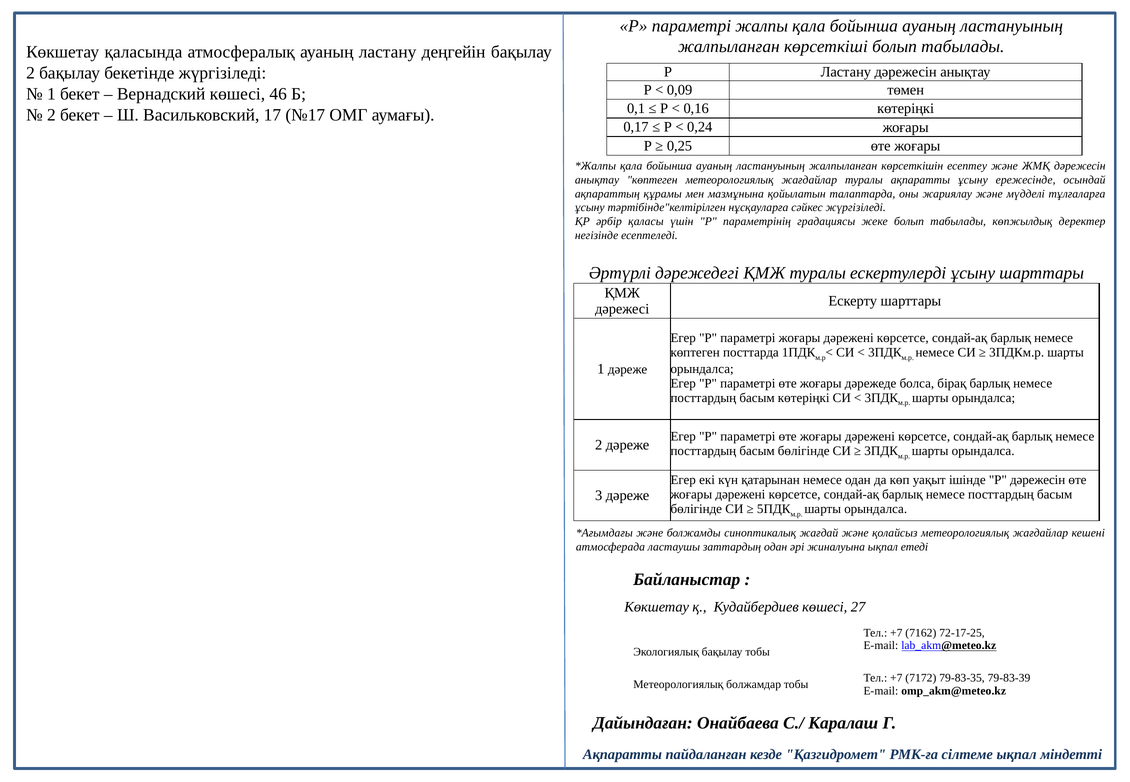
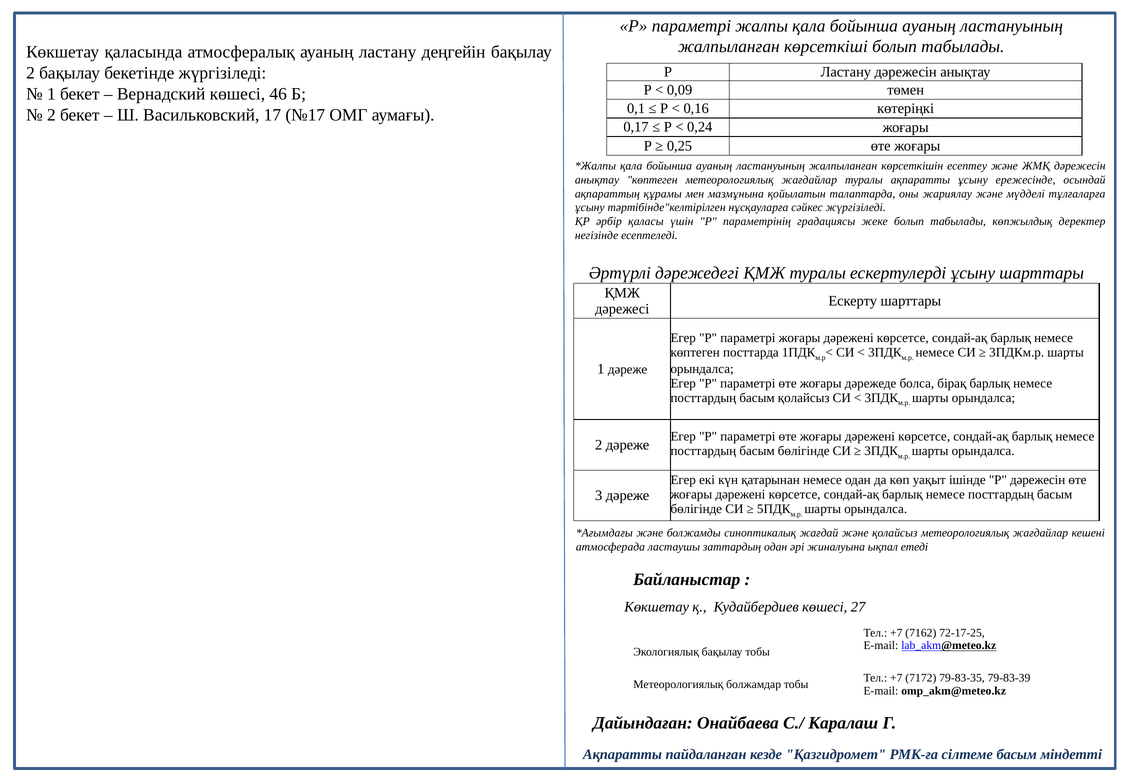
басым көтеріңкі: көтеріңкі -> қолайсыз
сілтеме ықпал: ықпал -> басым
